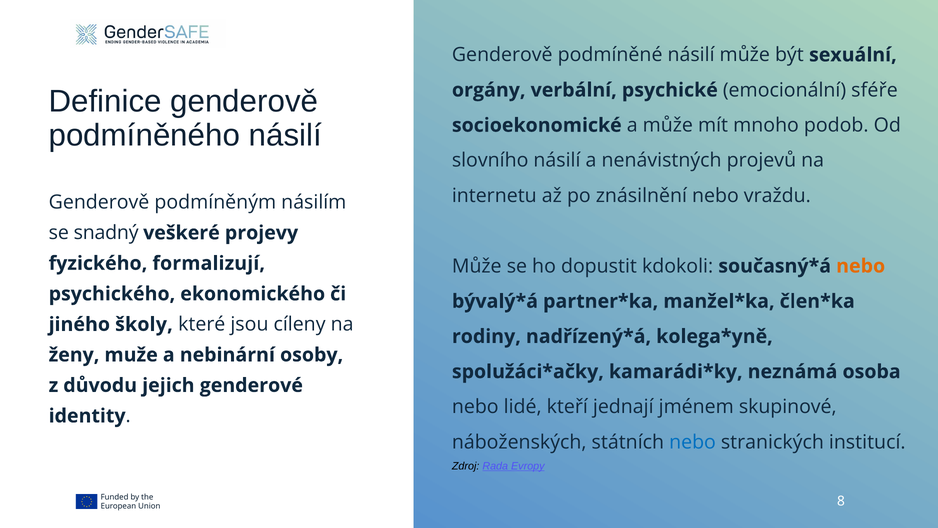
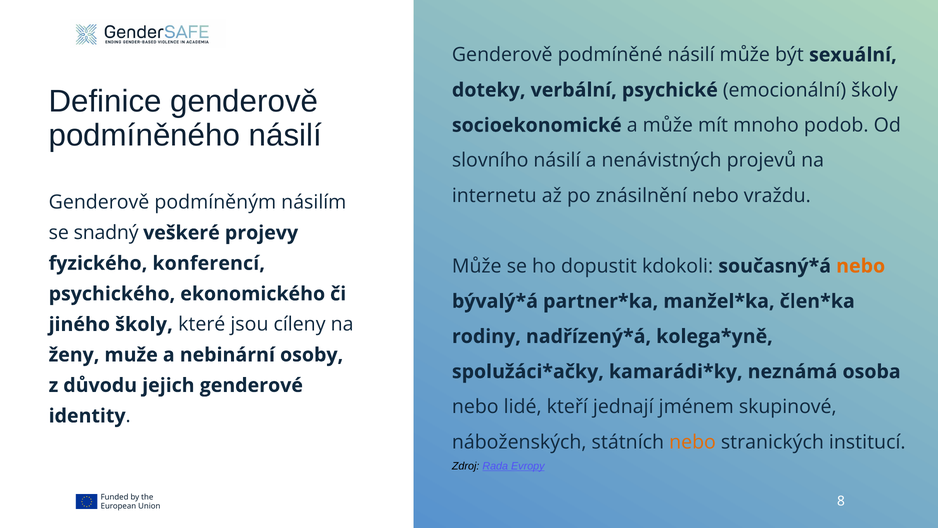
orgány: orgány -> doteky
emocionální sféře: sféře -> školy
formalizují: formalizují -> konferencí
nebo at (692, 442) colour: blue -> orange
